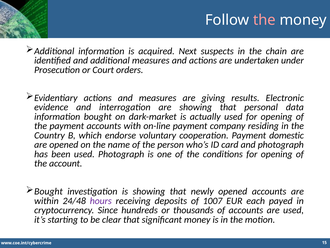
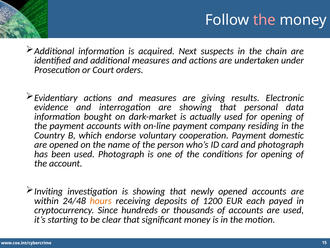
Bought at (48, 191): Bought -> Inviting
hours colour: purple -> orange
1007: 1007 -> 1200
